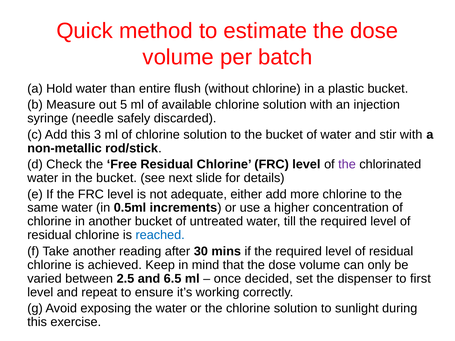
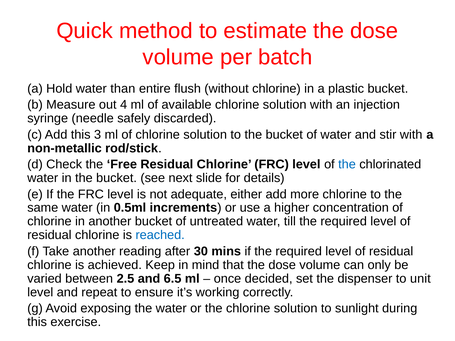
5: 5 -> 4
the at (347, 164) colour: purple -> blue
first: first -> unit
